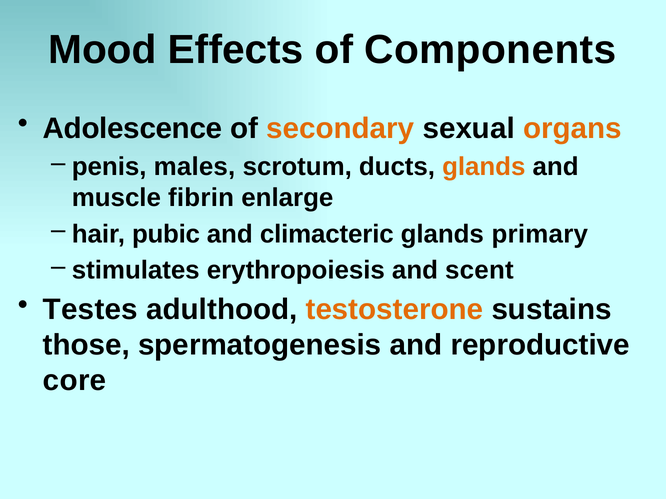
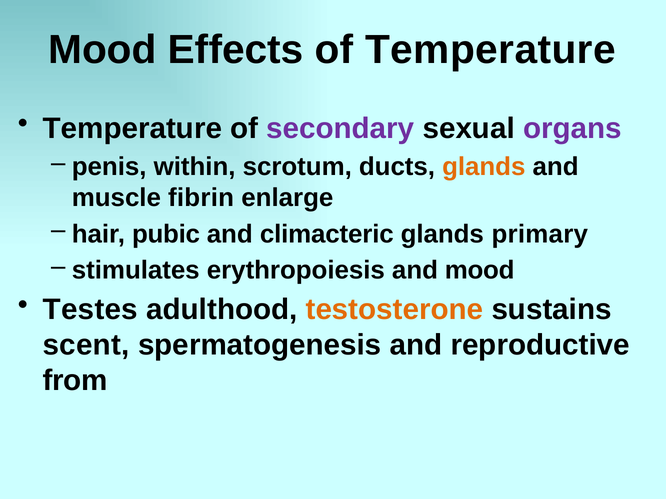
of Components: Components -> Temperature
Adolescence at (133, 129): Adolescence -> Temperature
secondary colour: orange -> purple
organs colour: orange -> purple
males: males -> within
and scent: scent -> mood
those: those -> scent
core: core -> from
